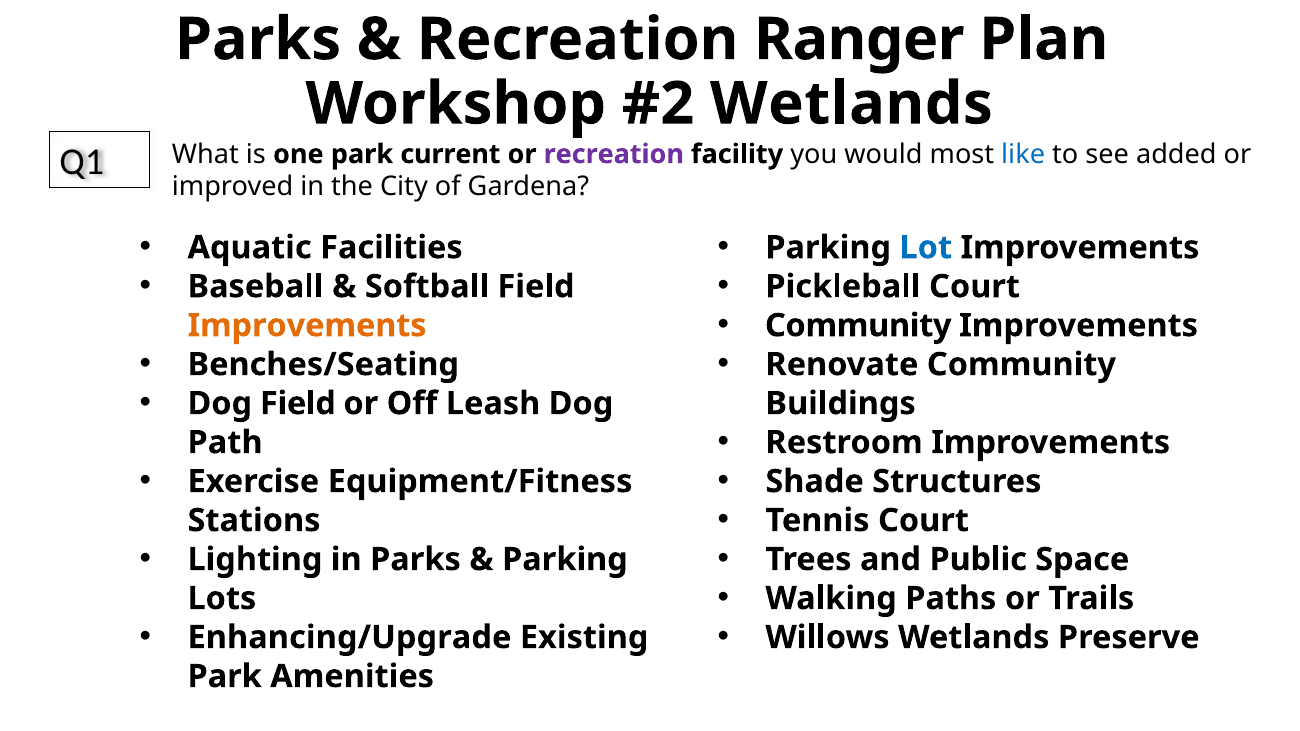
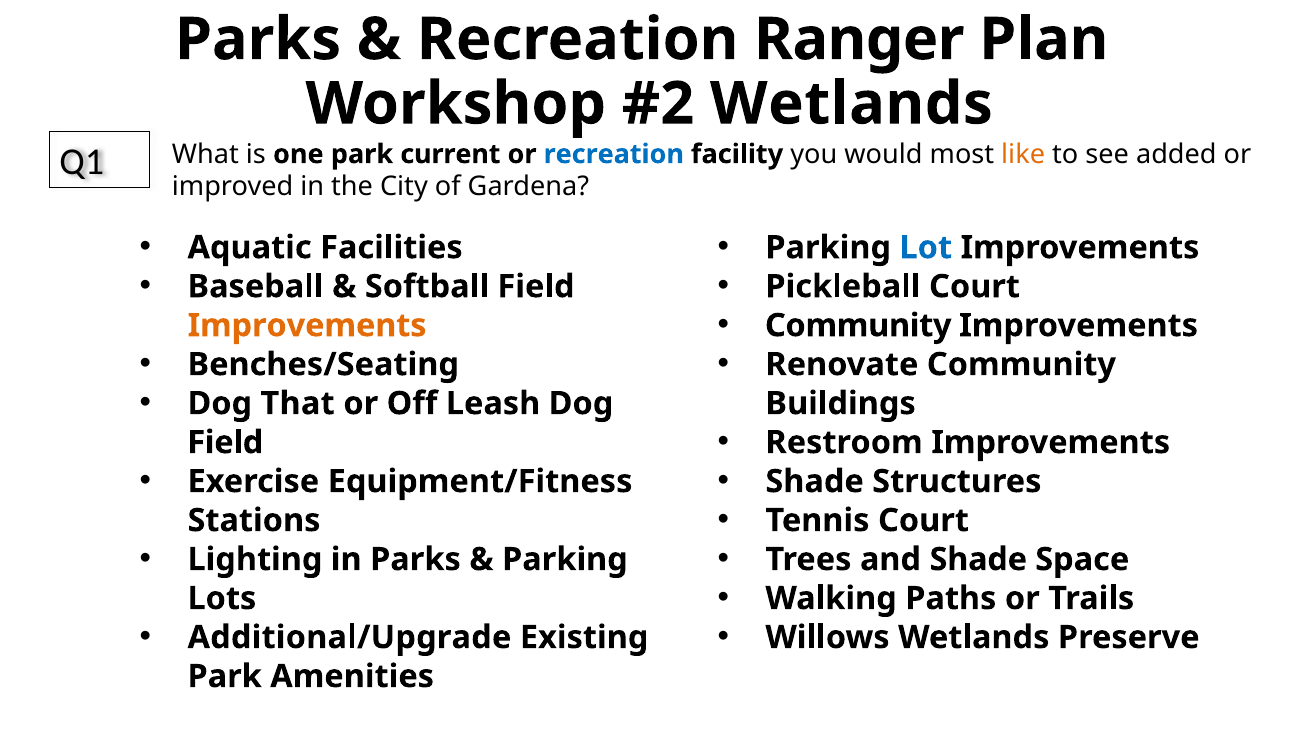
recreation at (614, 154) colour: purple -> blue
like colour: blue -> orange
Dog Field: Field -> That
Path at (225, 443): Path -> Field
and Public: Public -> Shade
Enhancing/Upgrade: Enhancing/Upgrade -> Additional/Upgrade
